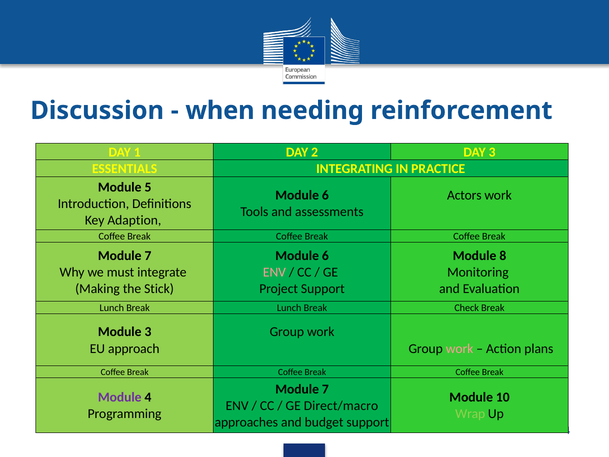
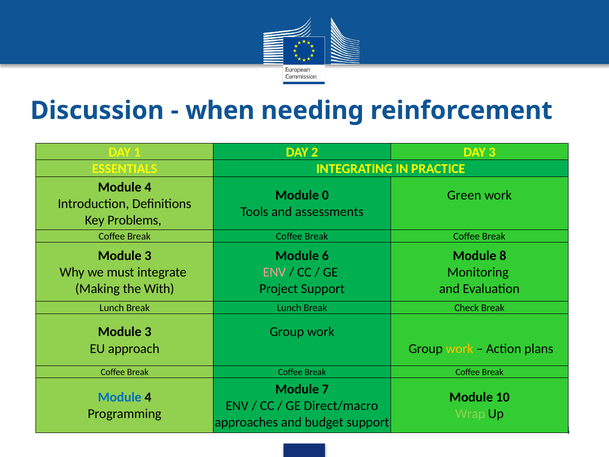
5 at (148, 187): 5 -> 4
6 at (325, 195): 6 -> 0
Actors: Actors -> Green
Adaption: Adaption -> Problems
7 at (148, 255): 7 -> 3
Stick: Stick -> With
work at (460, 348) colour: pink -> yellow
Module at (120, 397) colour: purple -> blue
